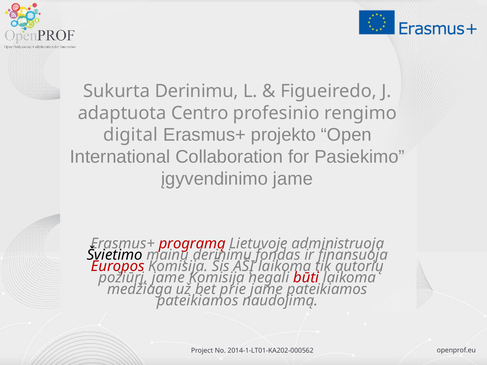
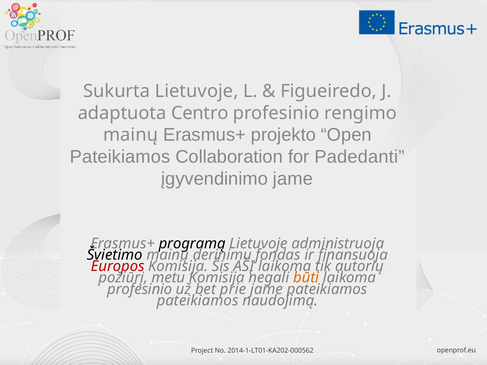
Sukurta Derinimu: Derinimu -> Lietuvoje
digital at (131, 135): digital -> mainų
International at (120, 157): International -> Pateikiamos
Pasiekimo: Pasiekimo -> Padedanti
programą colour: red -> black
požiūrį jame: jame -> metu
būti colour: red -> orange
medžiaga at (140, 289): medžiaga -> profesinio
